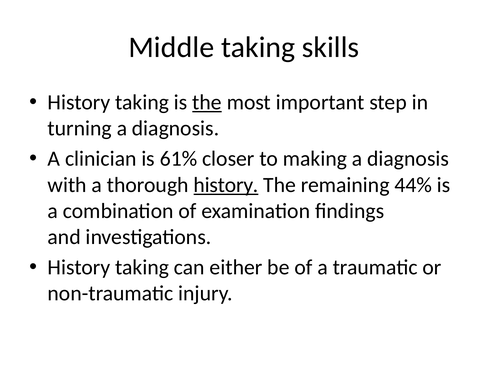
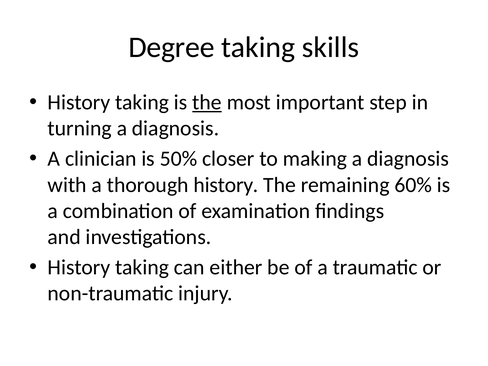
Middle: Middle -> Degree
61%: 61% -> 50%
history at (226, 185) underline: present -> none
44%: 44% -> 60%
